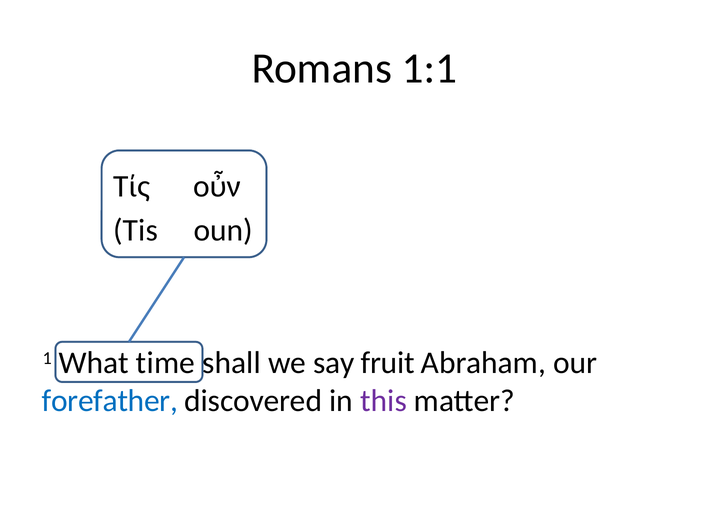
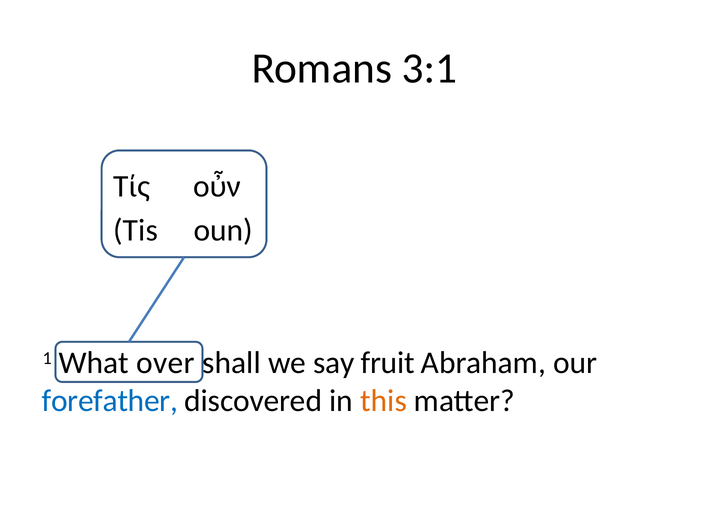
1:1: 1:1 -> 3:1
time: time -> over
this colour: purple -> orange
